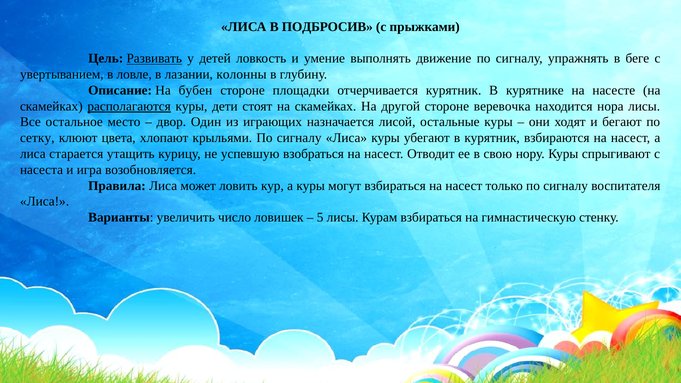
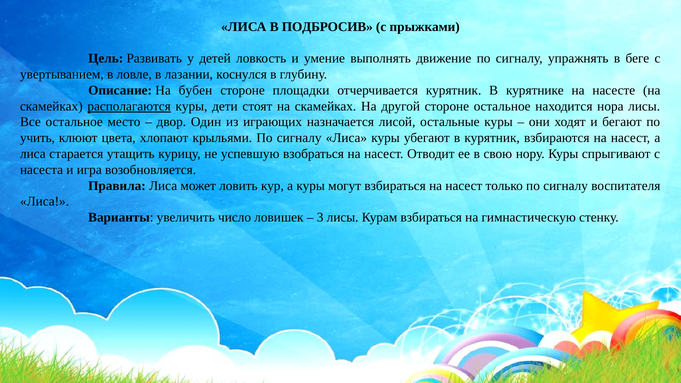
Развивать underline: present -> none
колонны: колонны -> коснулся
стороне веревочка: веревочка -> остальное
сетку: сетку -> учить
5: 5 -> 3
